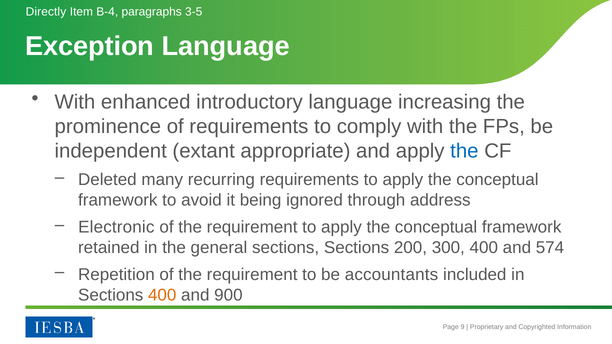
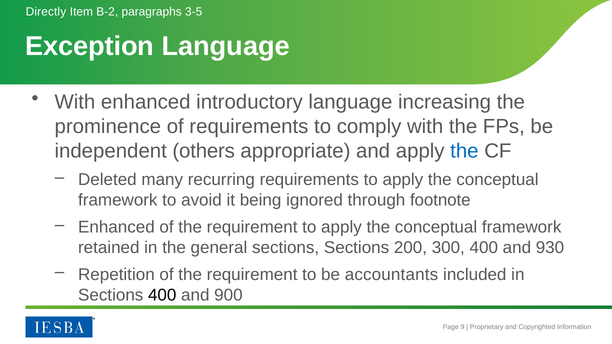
B-4: B-4 -> B-2
extant: extant -> others
address: address -> footnote
Electronic at (116, 227): Electronic -> Enhanced
574: 574 -> 930
400 at (162, 295) colour: orange -> black
